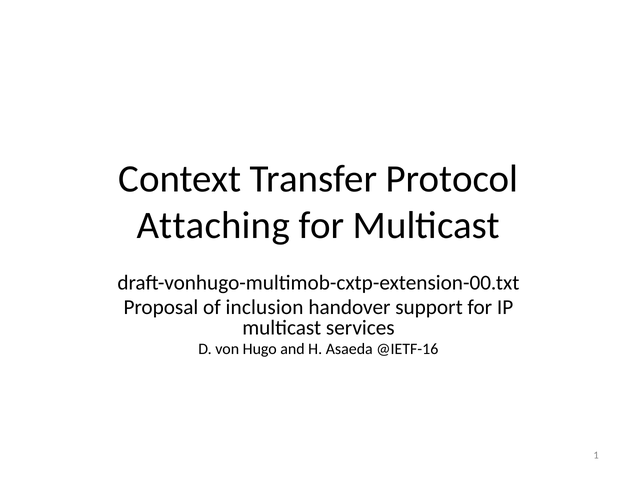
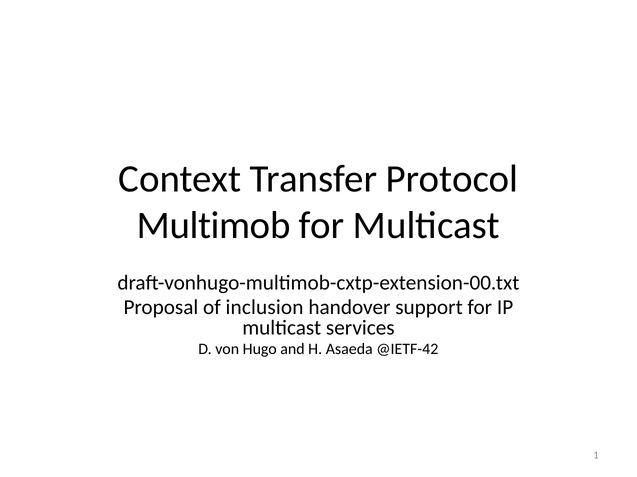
Attaching: Attaching -> Multimob
@IETF-16: @IETF-16 -> @IETF-42
